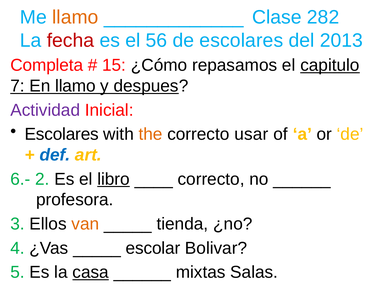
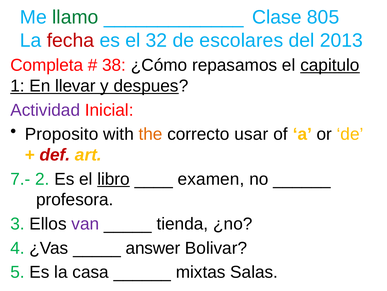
llamo at (75, 17) colour: orange -> green
282: 282 -> 805
56: 56 -> 32
15: 15 -> 38
7: 7 -> 1
En llamo: llamo -> llevar
Escolares at (62, 134): Escolares -> Proposito
def colour: blue -> red
6.-: 6.- -> 7.-
correcto at (211, 179): correcto -> examen
van colour: orange -> purple
escolar: escolar -> answer
casa underline: present -> none
